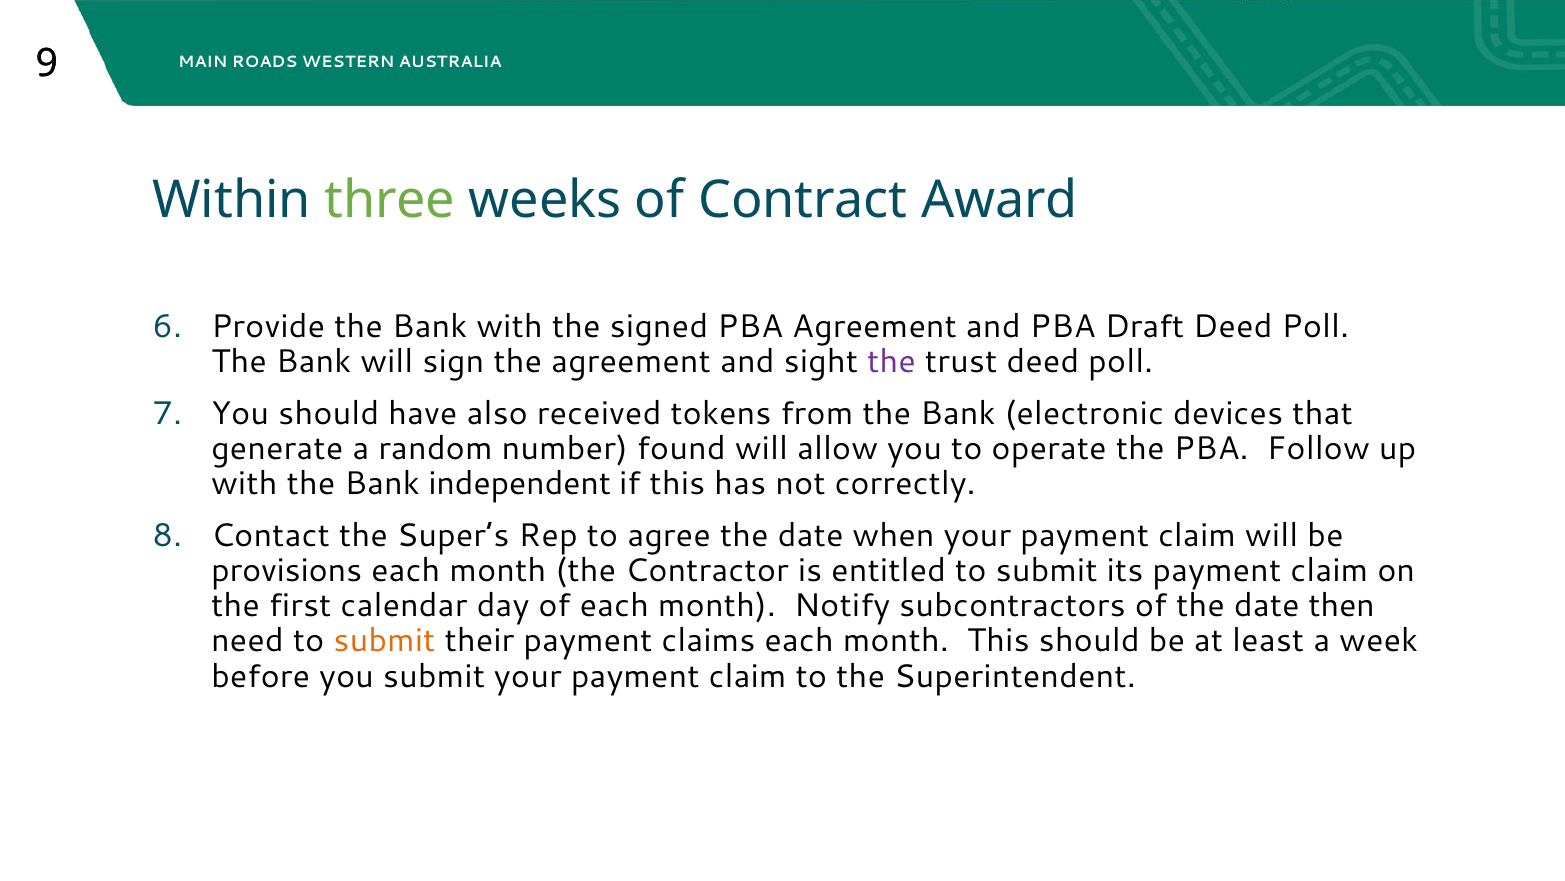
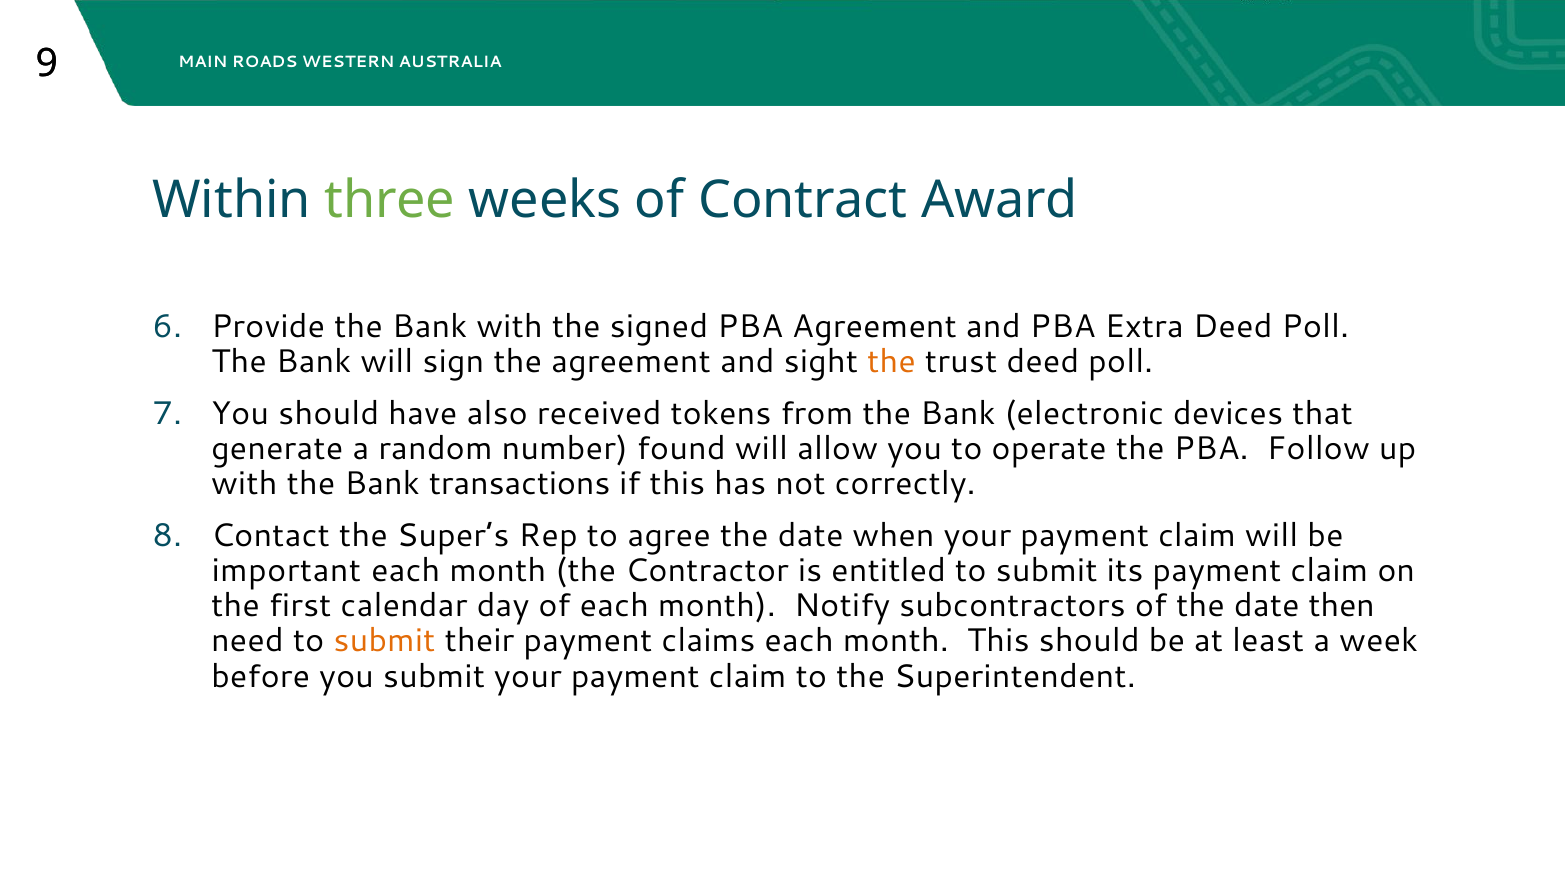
Draft: Draft -> Extra
the at (892, 362) colour: purple -> orange
independent: independent -> transactions
provisions: provisions -> important
